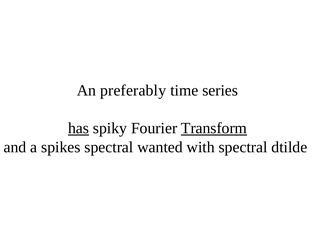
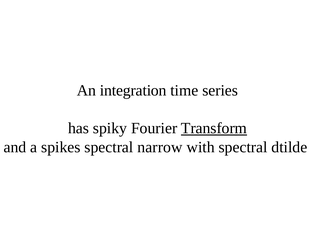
preferably: preferably -> integration
has underline: present -> none
wanted: wanted -> narrow
